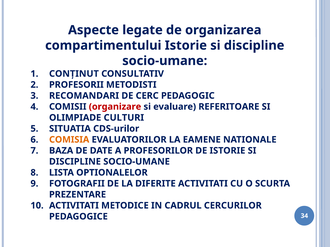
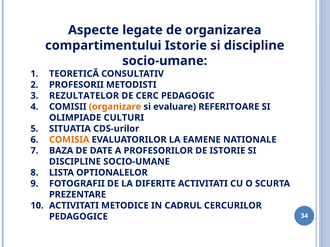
CONȚINUT: CONȚINUT -> TEORETICĂ
RECOMANDARI: RECOMANDARI -> REZULTATELOR
organizare colour: red -> orange
